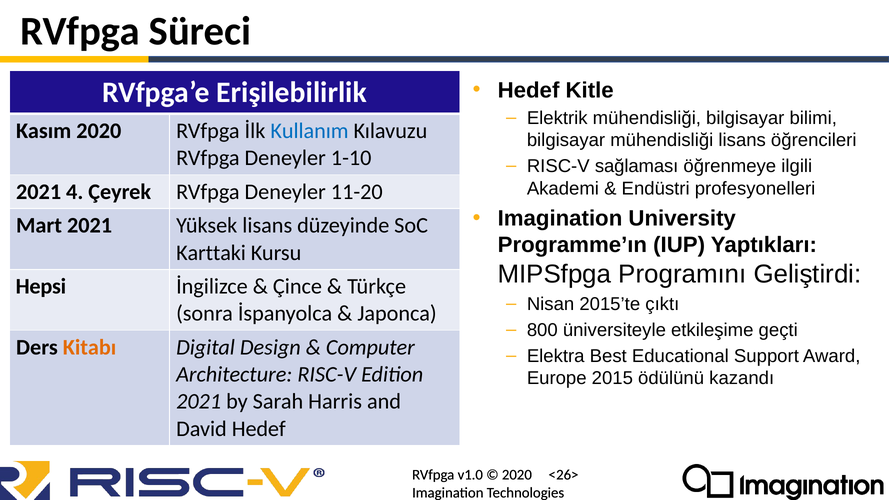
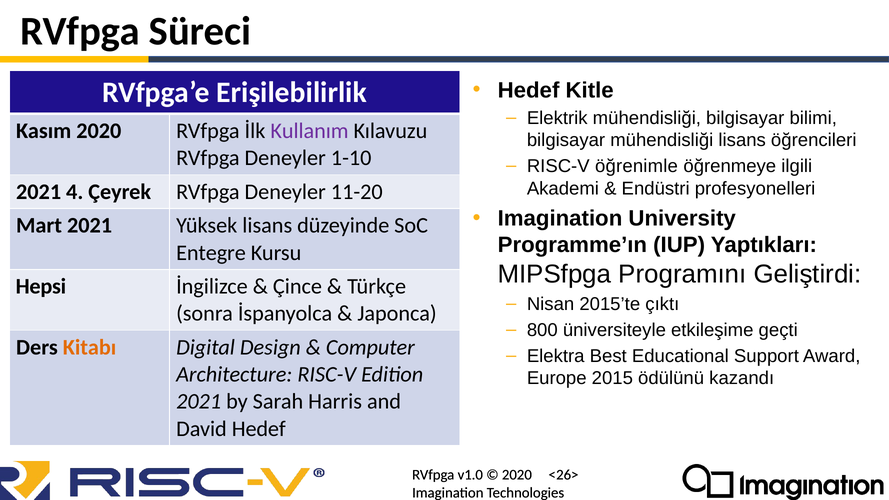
Kullanım colour: blue -> purple
sağlaması: sağlaması -> öğrenimle
Karttaki: Karttaki -> Entegre
